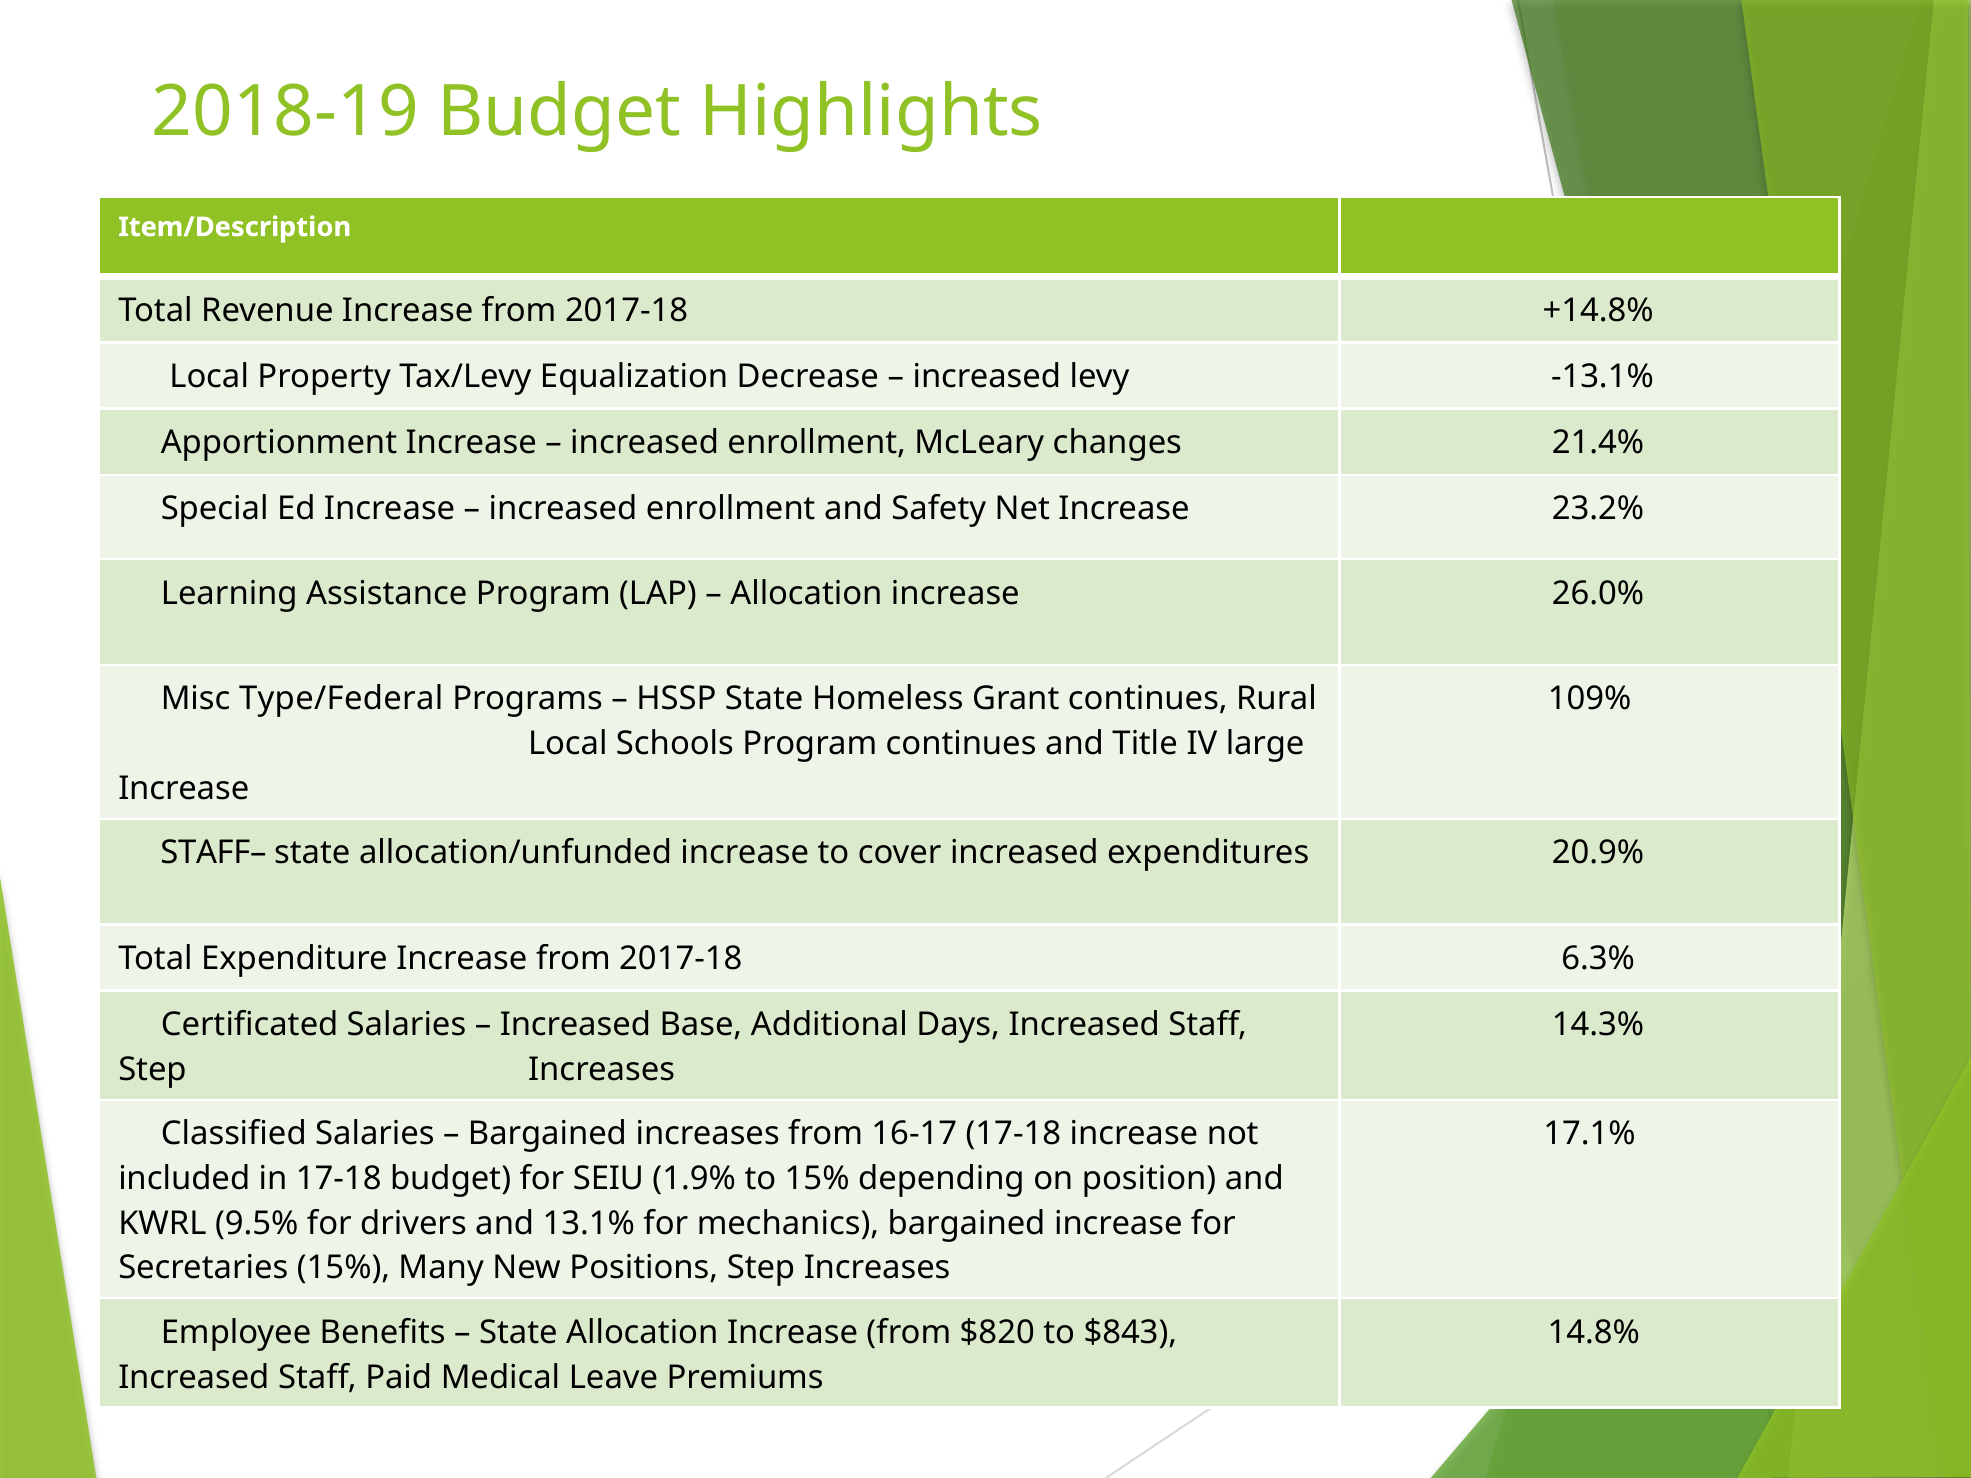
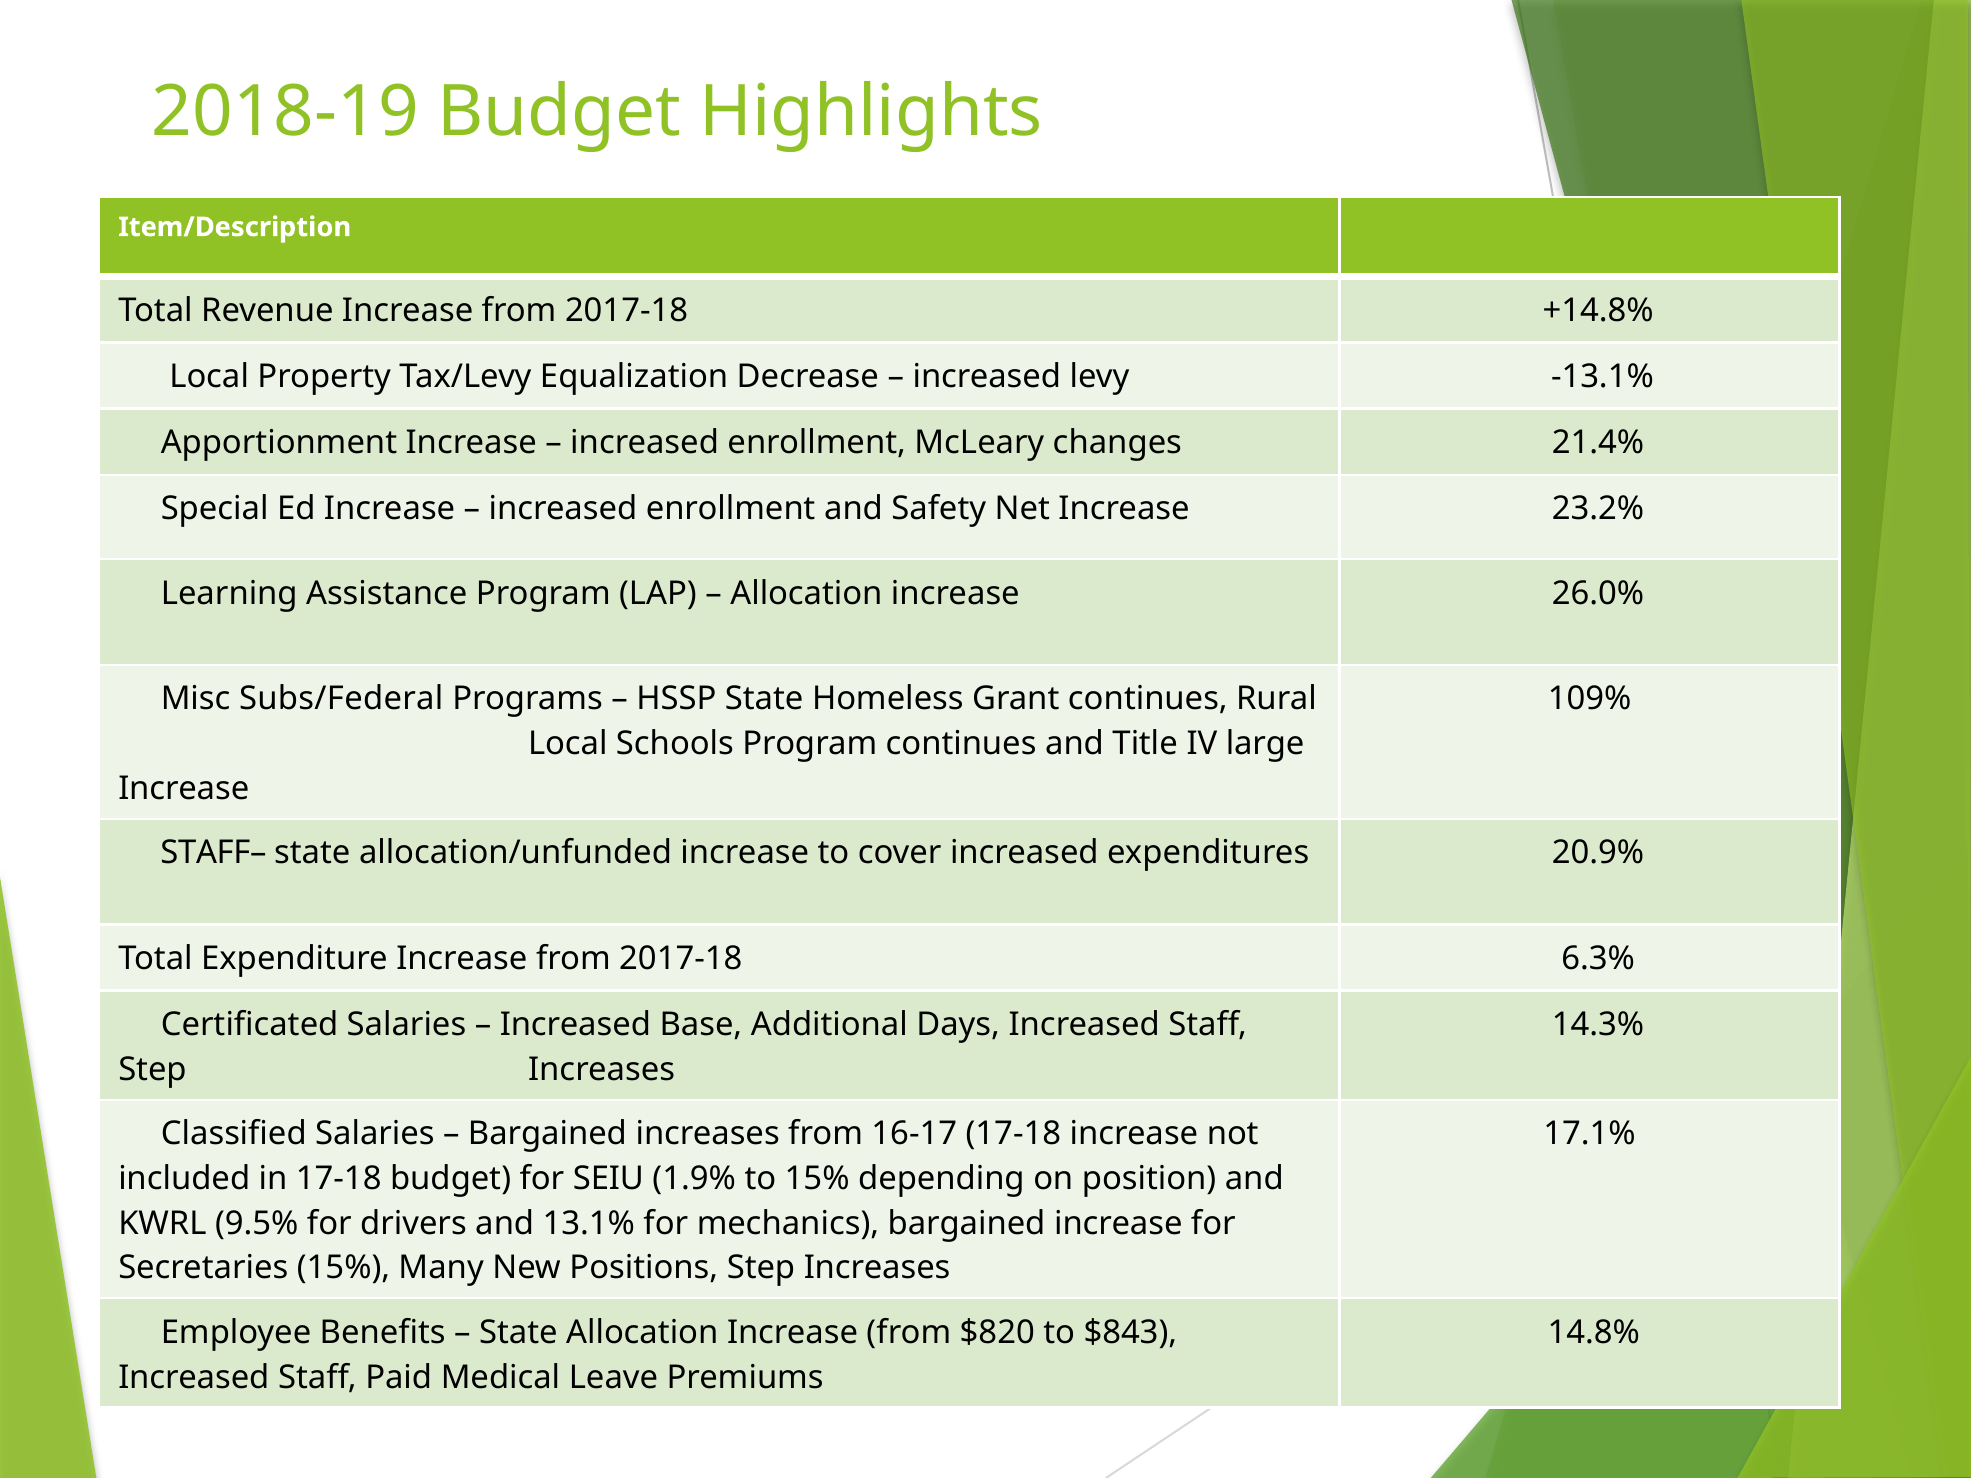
Type/Federal: Type/Federal -> Subs/Federal
